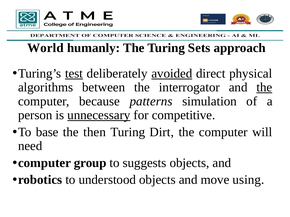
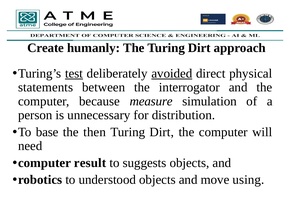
World: World -> Create
The Turing Sets: Sets -> Dirt
algorithms: algorithms -> statements
the at (264, 88) underline: present -> none
patterns: patterns -> measure
unnecessary underline: present -> none
competitive: competitive -> distribution
group: group -> result
